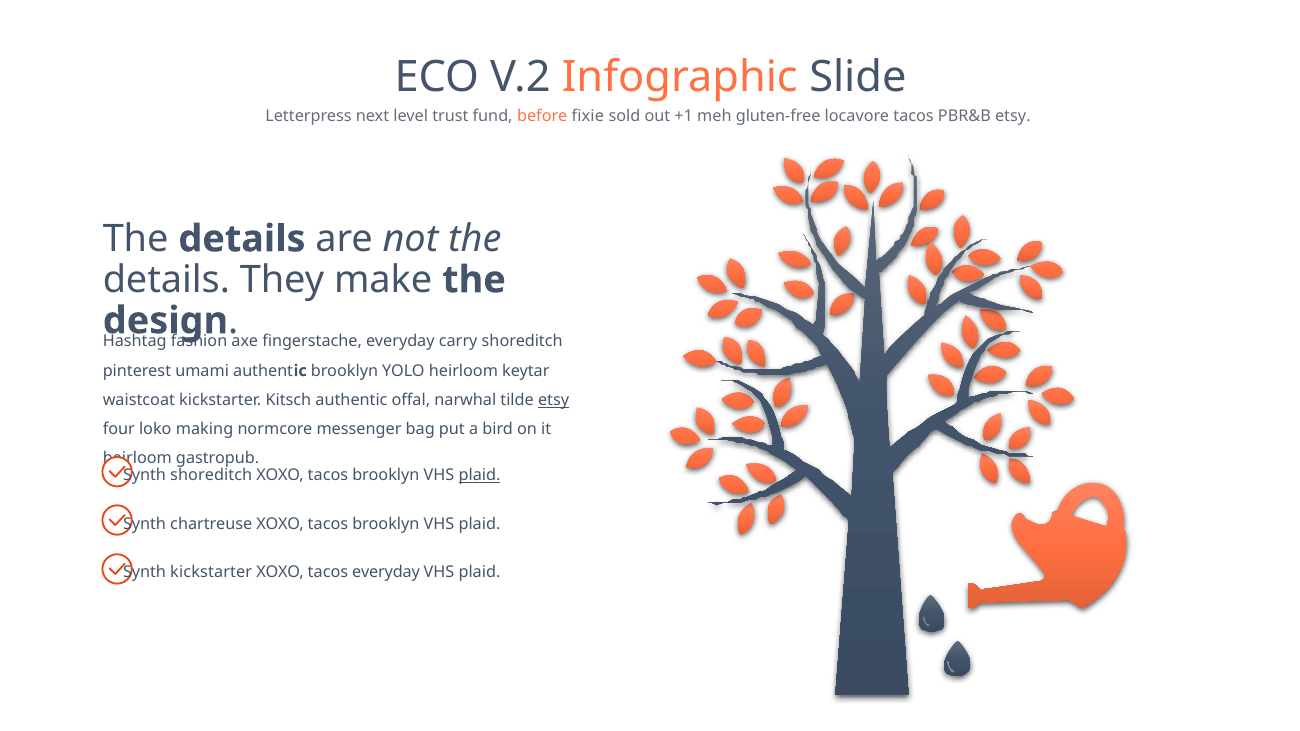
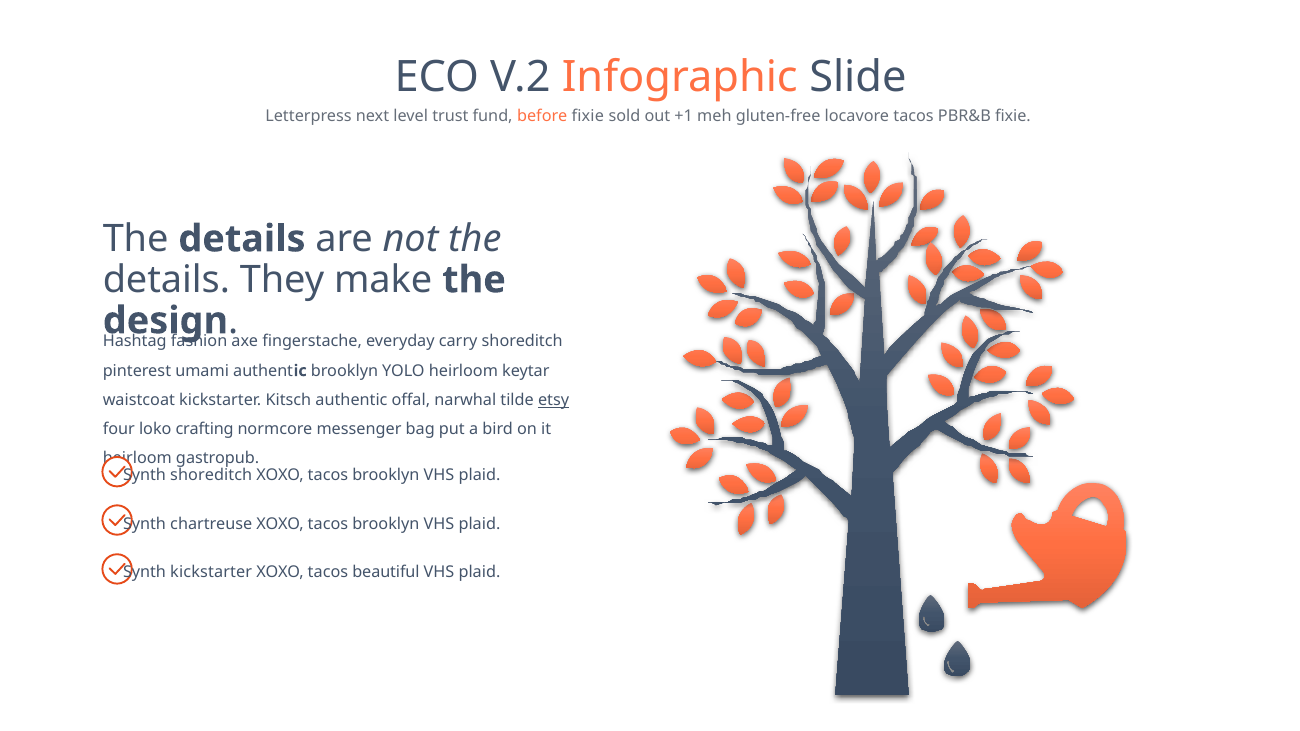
PBR&B etsy: etsy -> fixie
making: making -> crafting
plaid at (480, 476) underline: present -> none
tacos everyday: everyday -> beautiful
